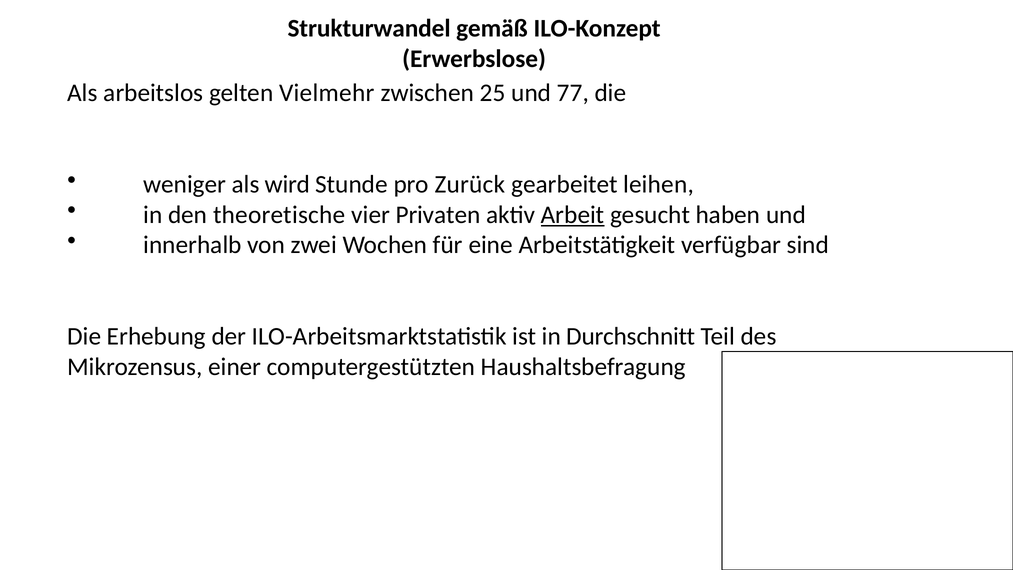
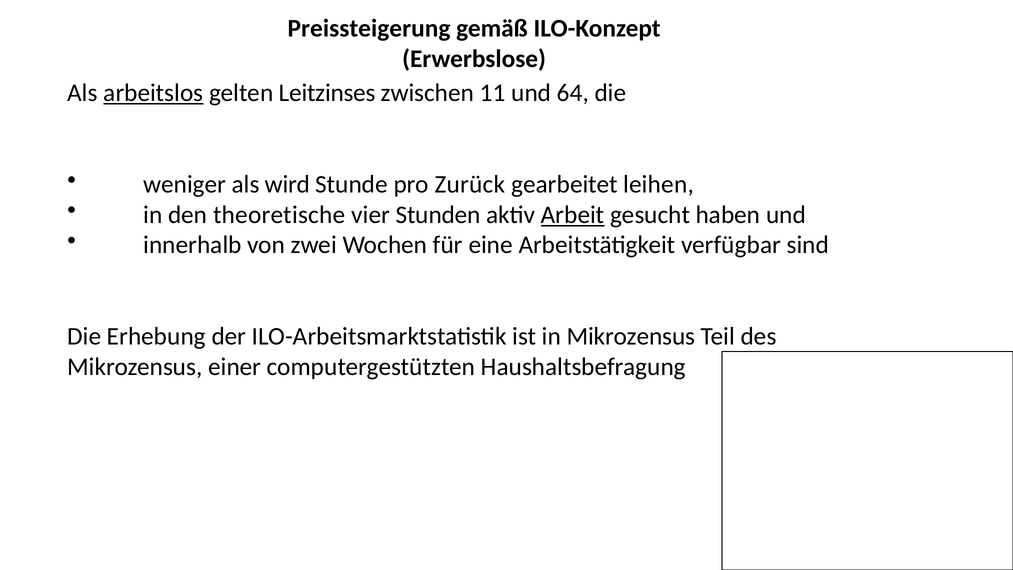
Strukturwandel: Strukturwandel -> Preissteigerung
arbeitslos underline: none -> present
Vielmehr: Vielmehr -> Leitzinses
25: 25 -> 11
77: 77 -> 64
Privaten: Privaten -> Stunden
in Durchschnitt: Durchschnitt -> Mikrozensus
